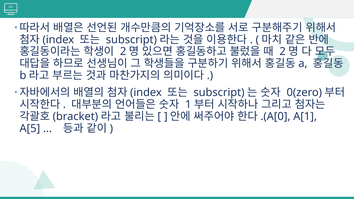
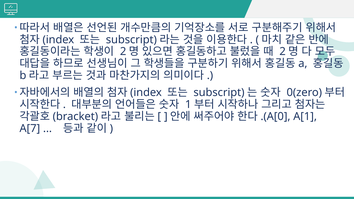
A[5: A[5 -> A[7
